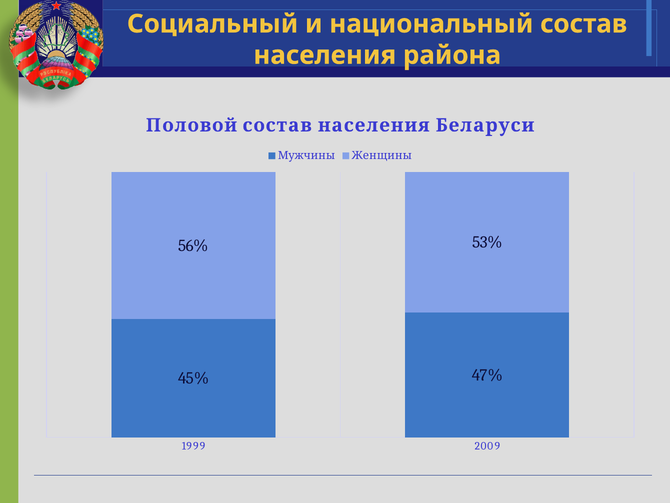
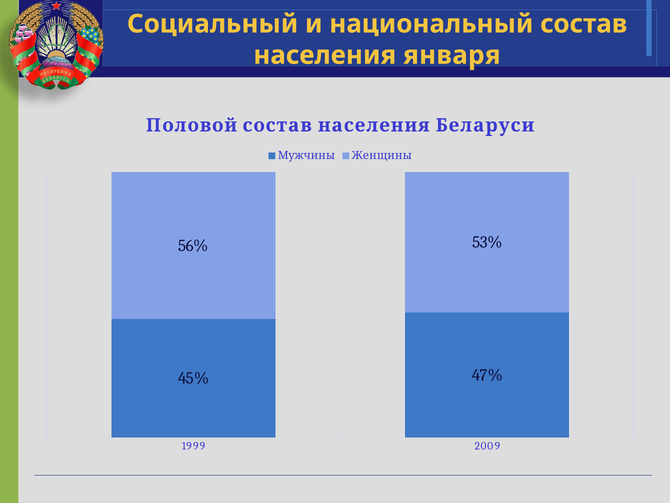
района: района -> января
